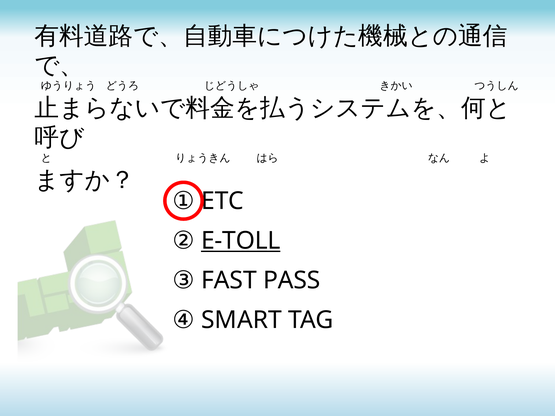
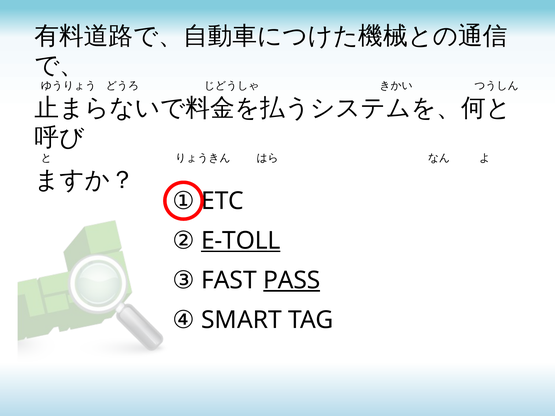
PASS underline: none -> present
